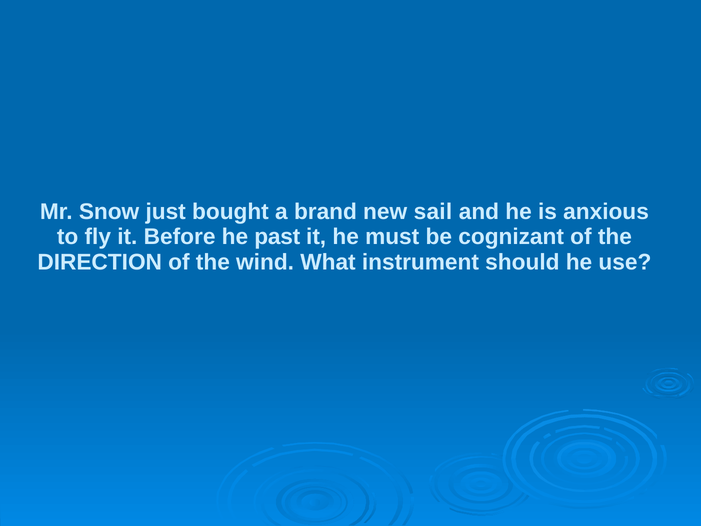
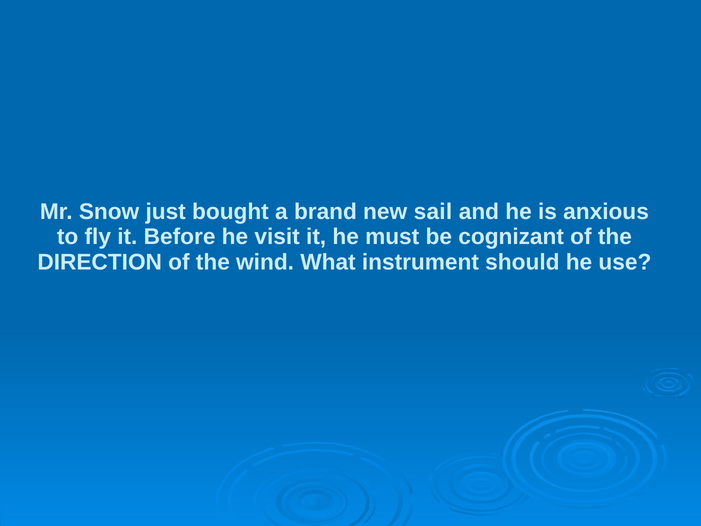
past: past -> visit
